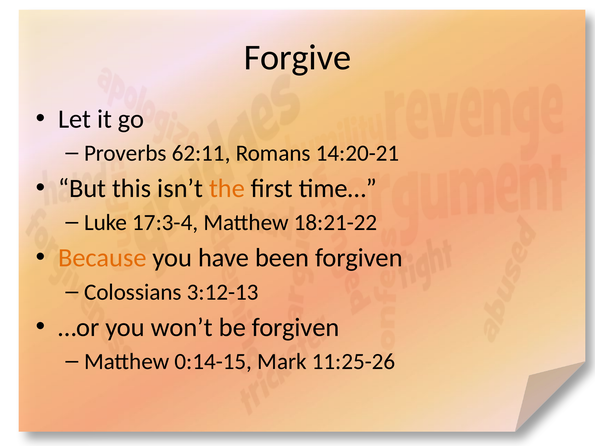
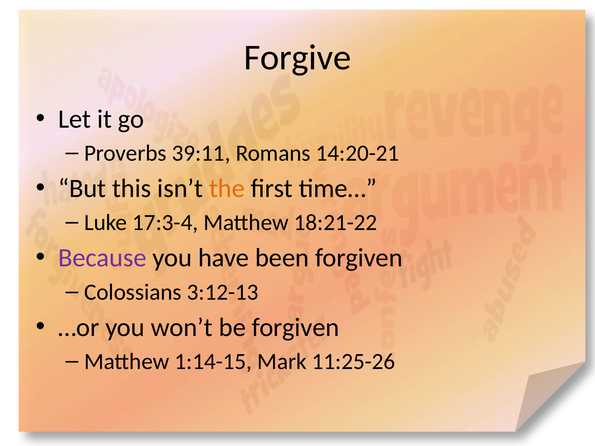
62:11: 62:11 -> 39:11
Because colour: orange -> purple
0:14-15: 0:14-15 -> 1:14-15
